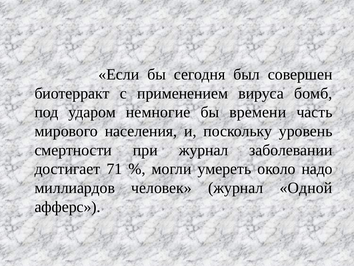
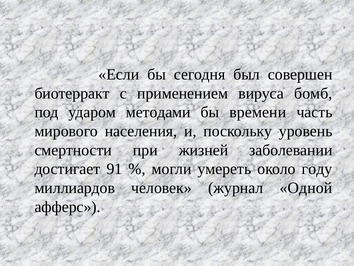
немногие: немногие -> методами
при журнал: журнал -> жизней
71: 71 -> 91
надо: надо -> году
